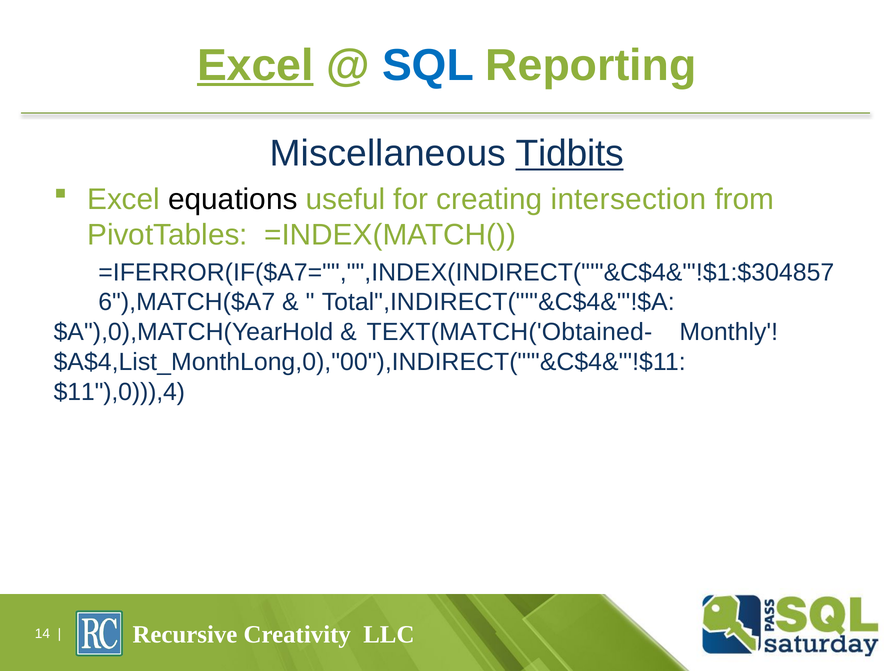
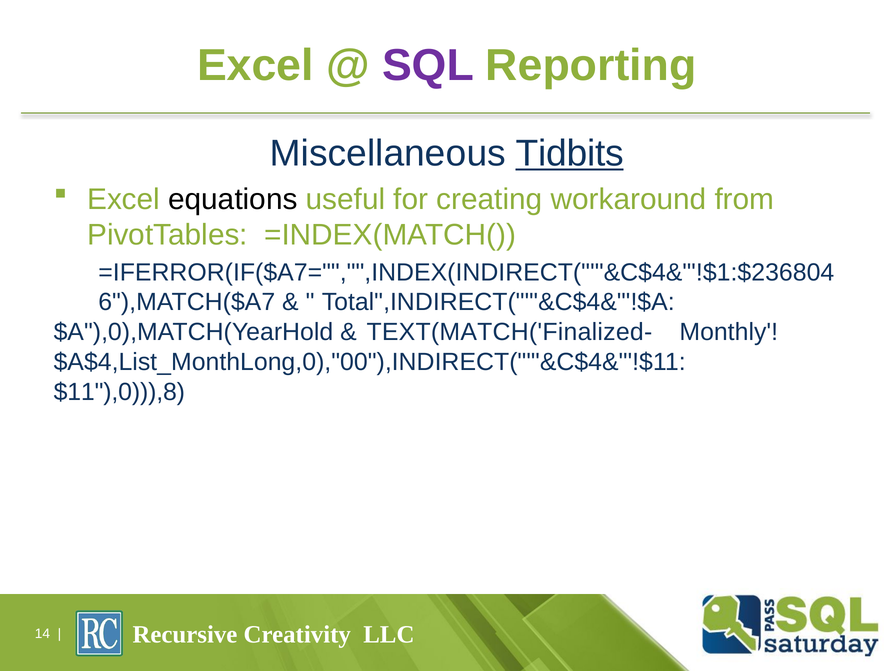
Excel at (255, 65) underline: present -> none
SQL colour: blue -> purple
intersection: intersection -> workaround
=IFERROR(IF($A7="","",INDEX(INDIRECT("'"&C$4&"'!$1:$304857: =IFERROR(IF($A7="","",INDEX(INDIRECT("'"&C$4&"'!$1:$304857 -> =IFERROR(IF($A7="","",INDEX(INDIRECT("'"&C$4&"'!$1:$236804
TEXT(MATCH('Obtained-: TEXT(MATCH('Obtained- -> TEXT(MATCH('Finalized-
$11"),0))),4: $11"),0))),4 -> $11"),0))),8
